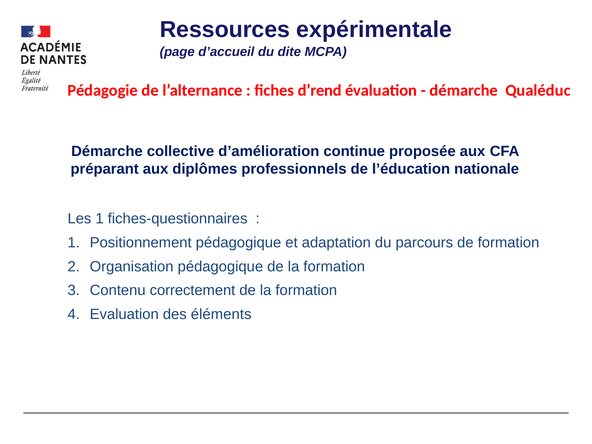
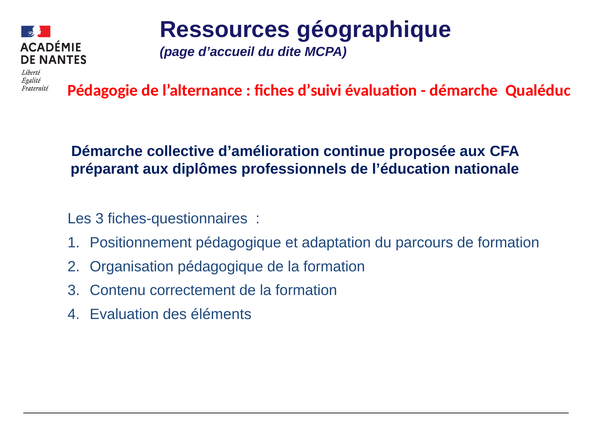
expérimentale: expérimentale -> géographique
d’rend: d’rend -> d’suivi
Les 1: 1 -> 3
